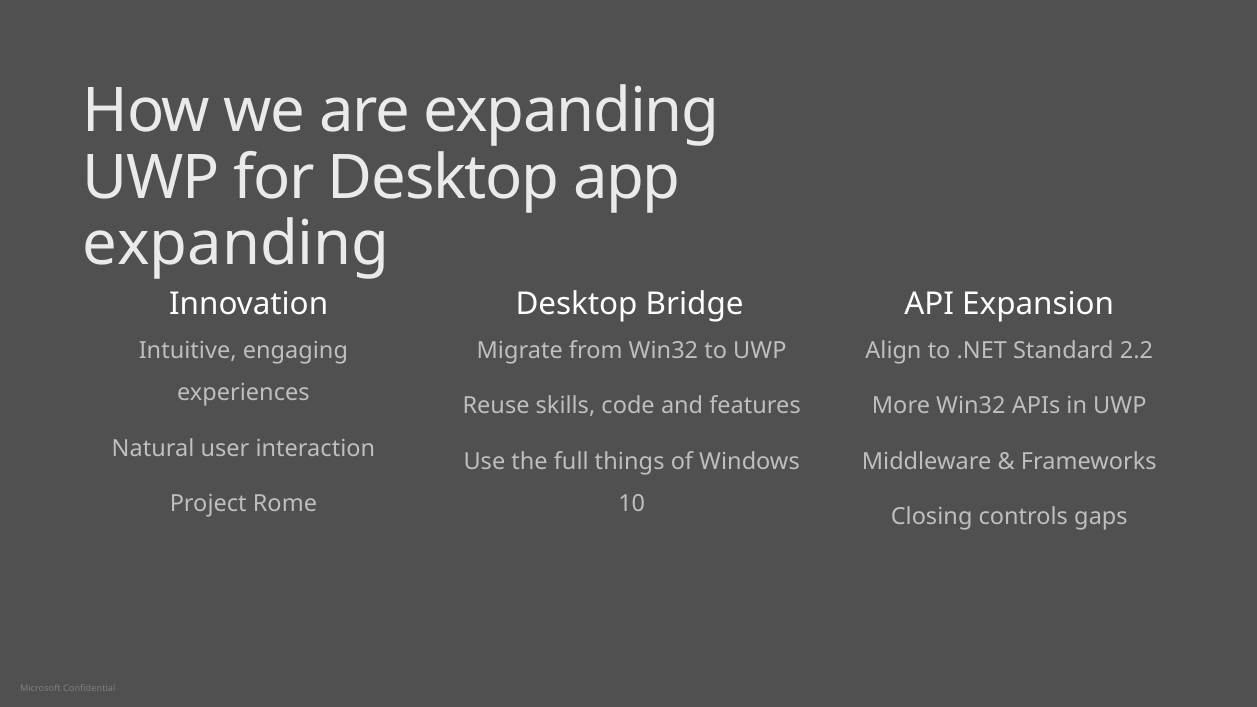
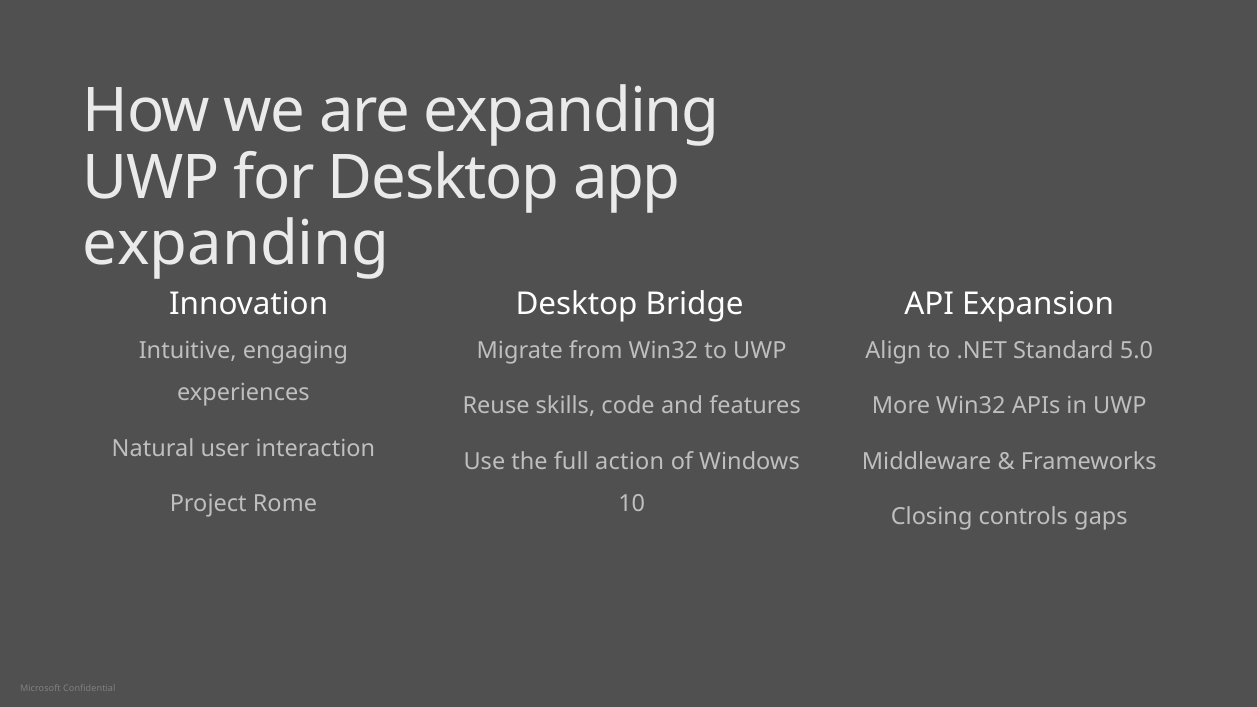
2.2: 2.2 -> 5.0
things: things -> action
